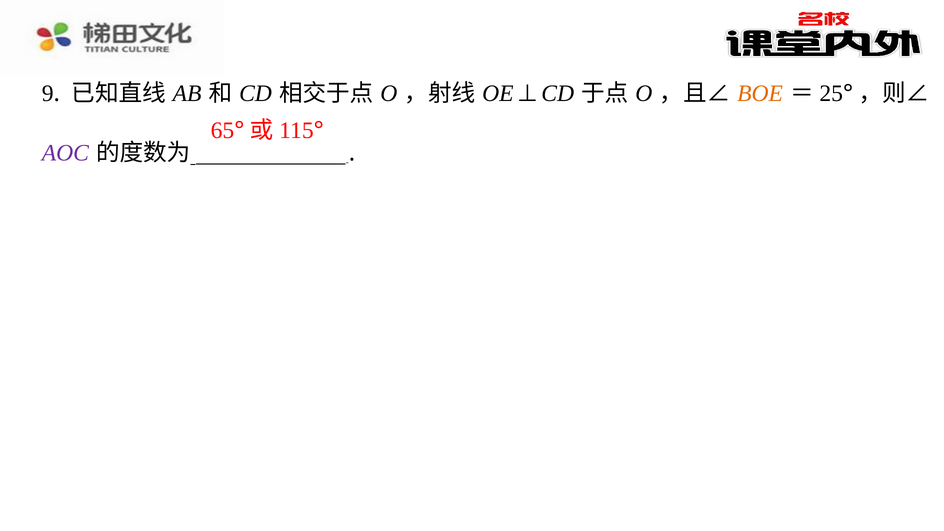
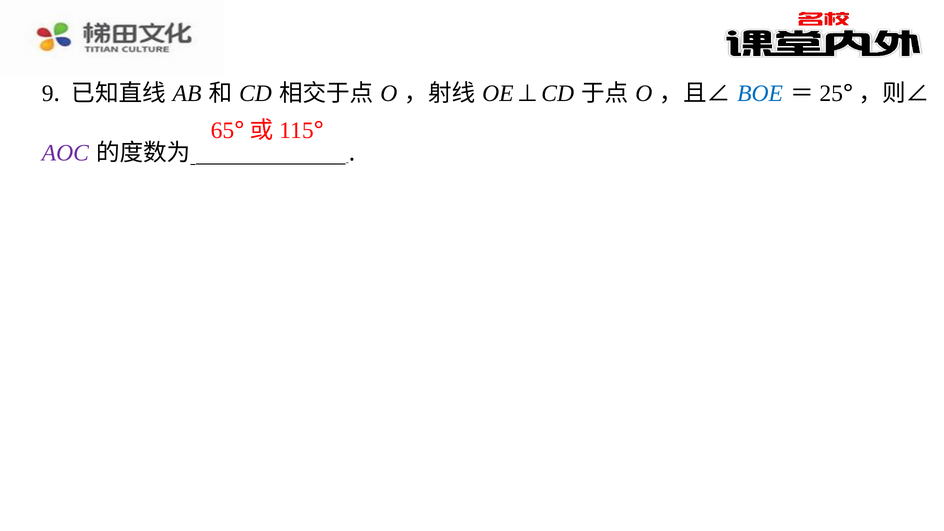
BOE colour: orange -> blue
